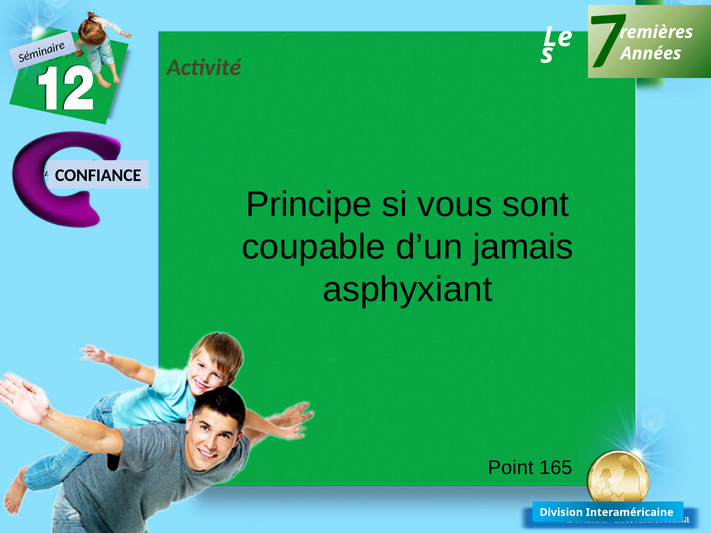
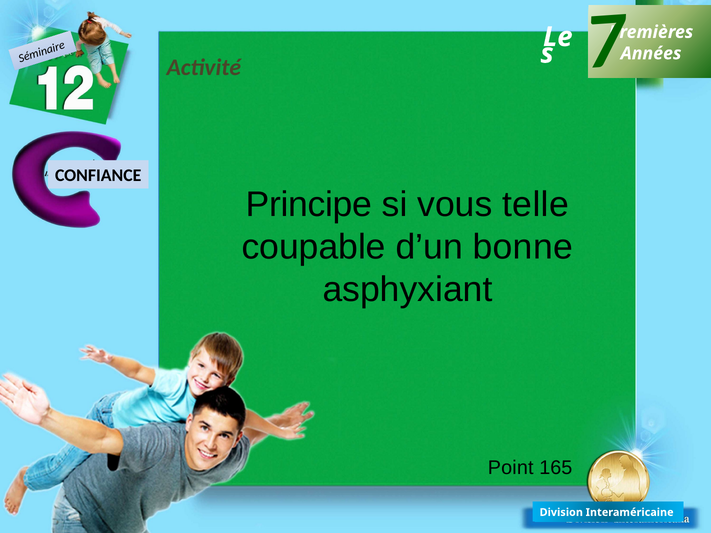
sont: sont -> telle
jamais: jamais -> bonne
